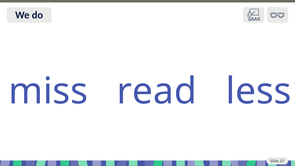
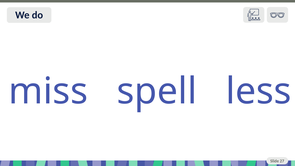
read: read -> spell
